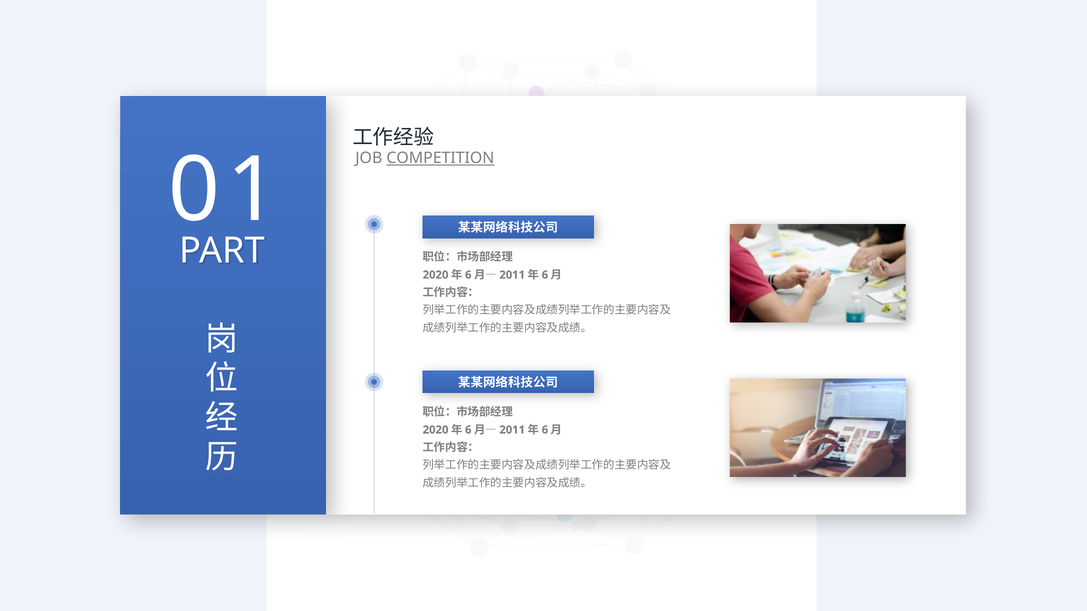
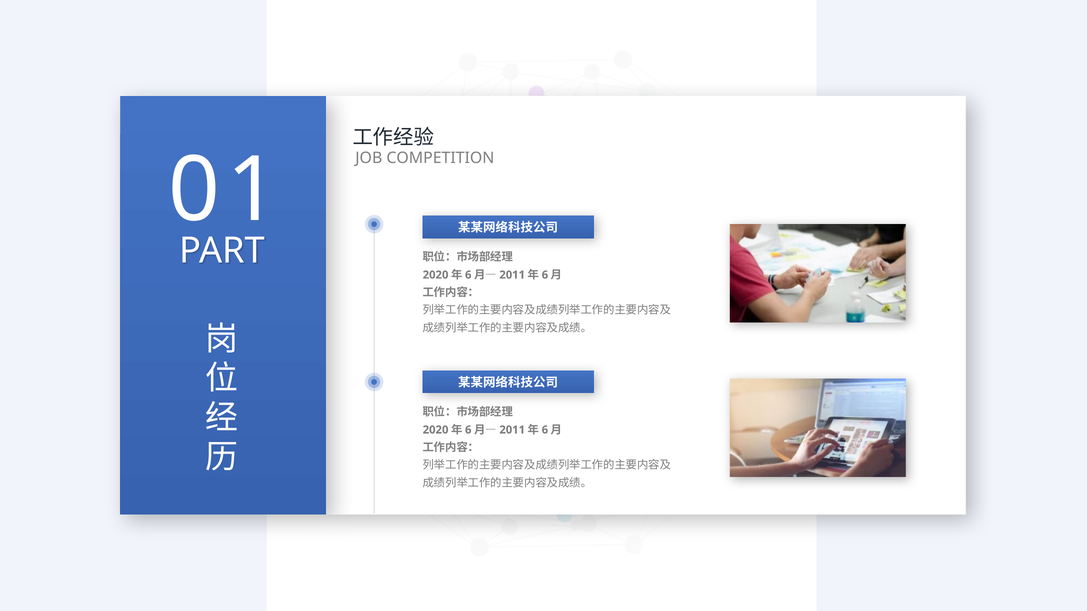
COMPETITION underline: present -> none
